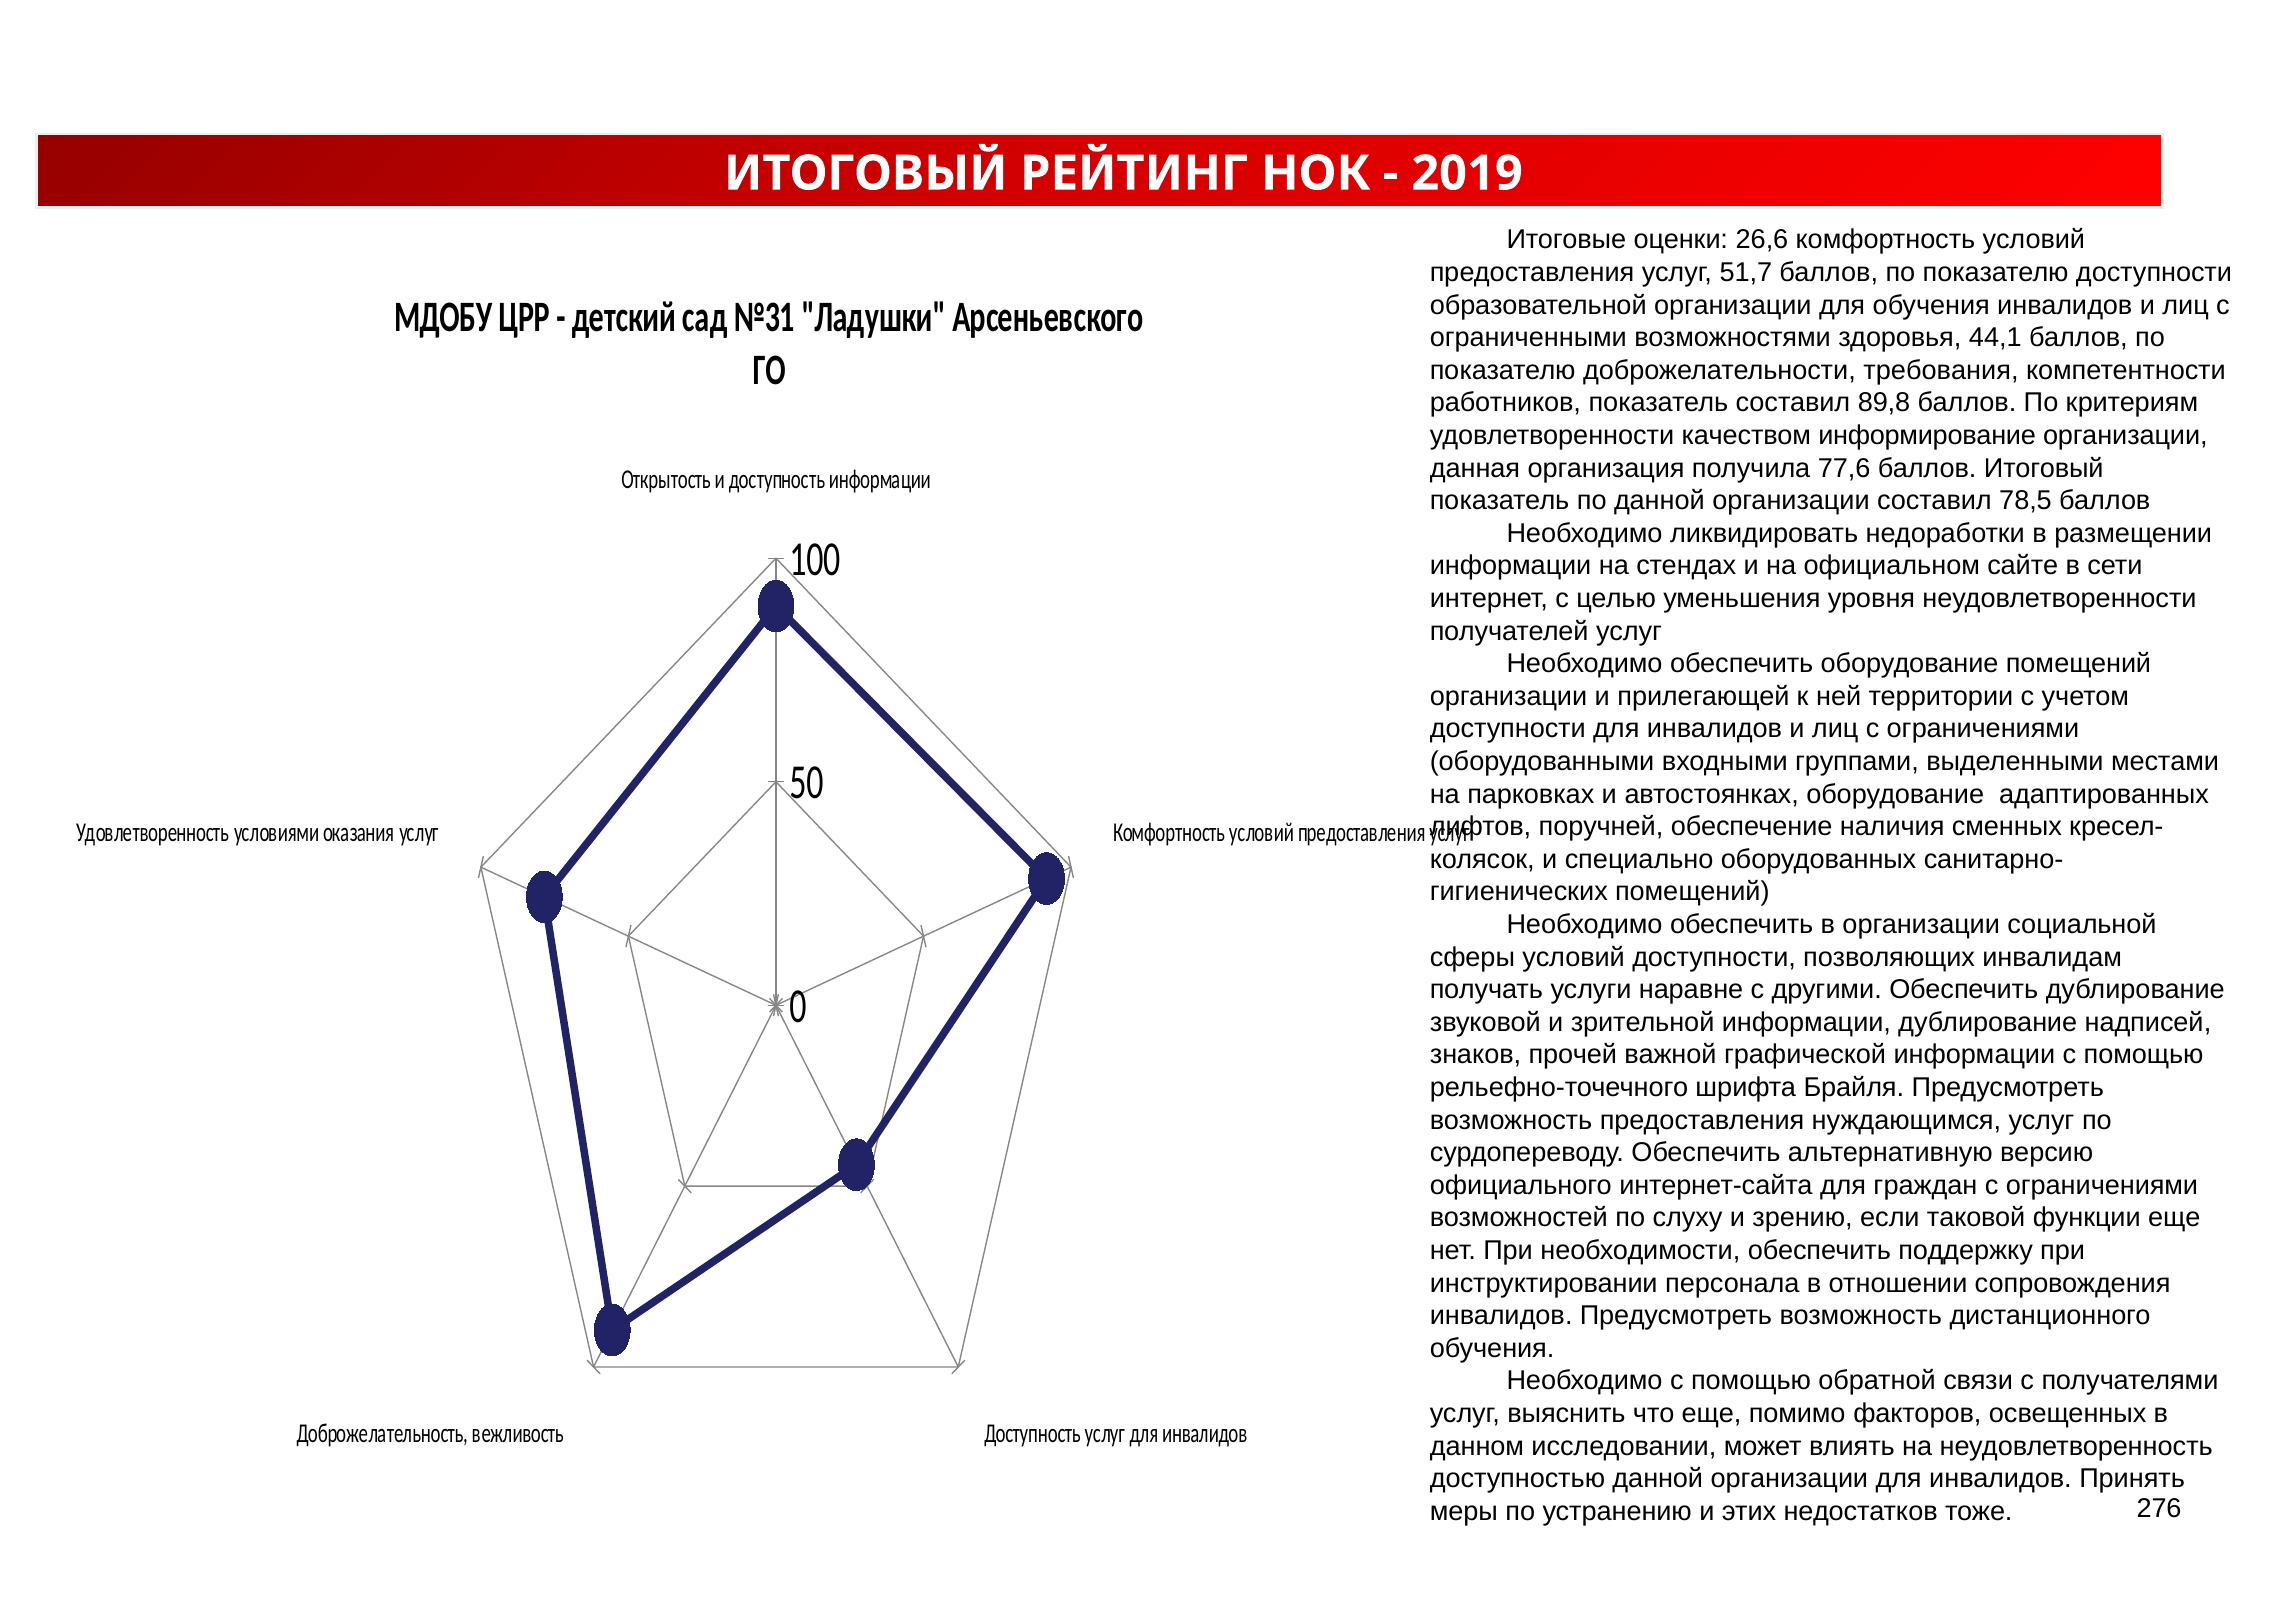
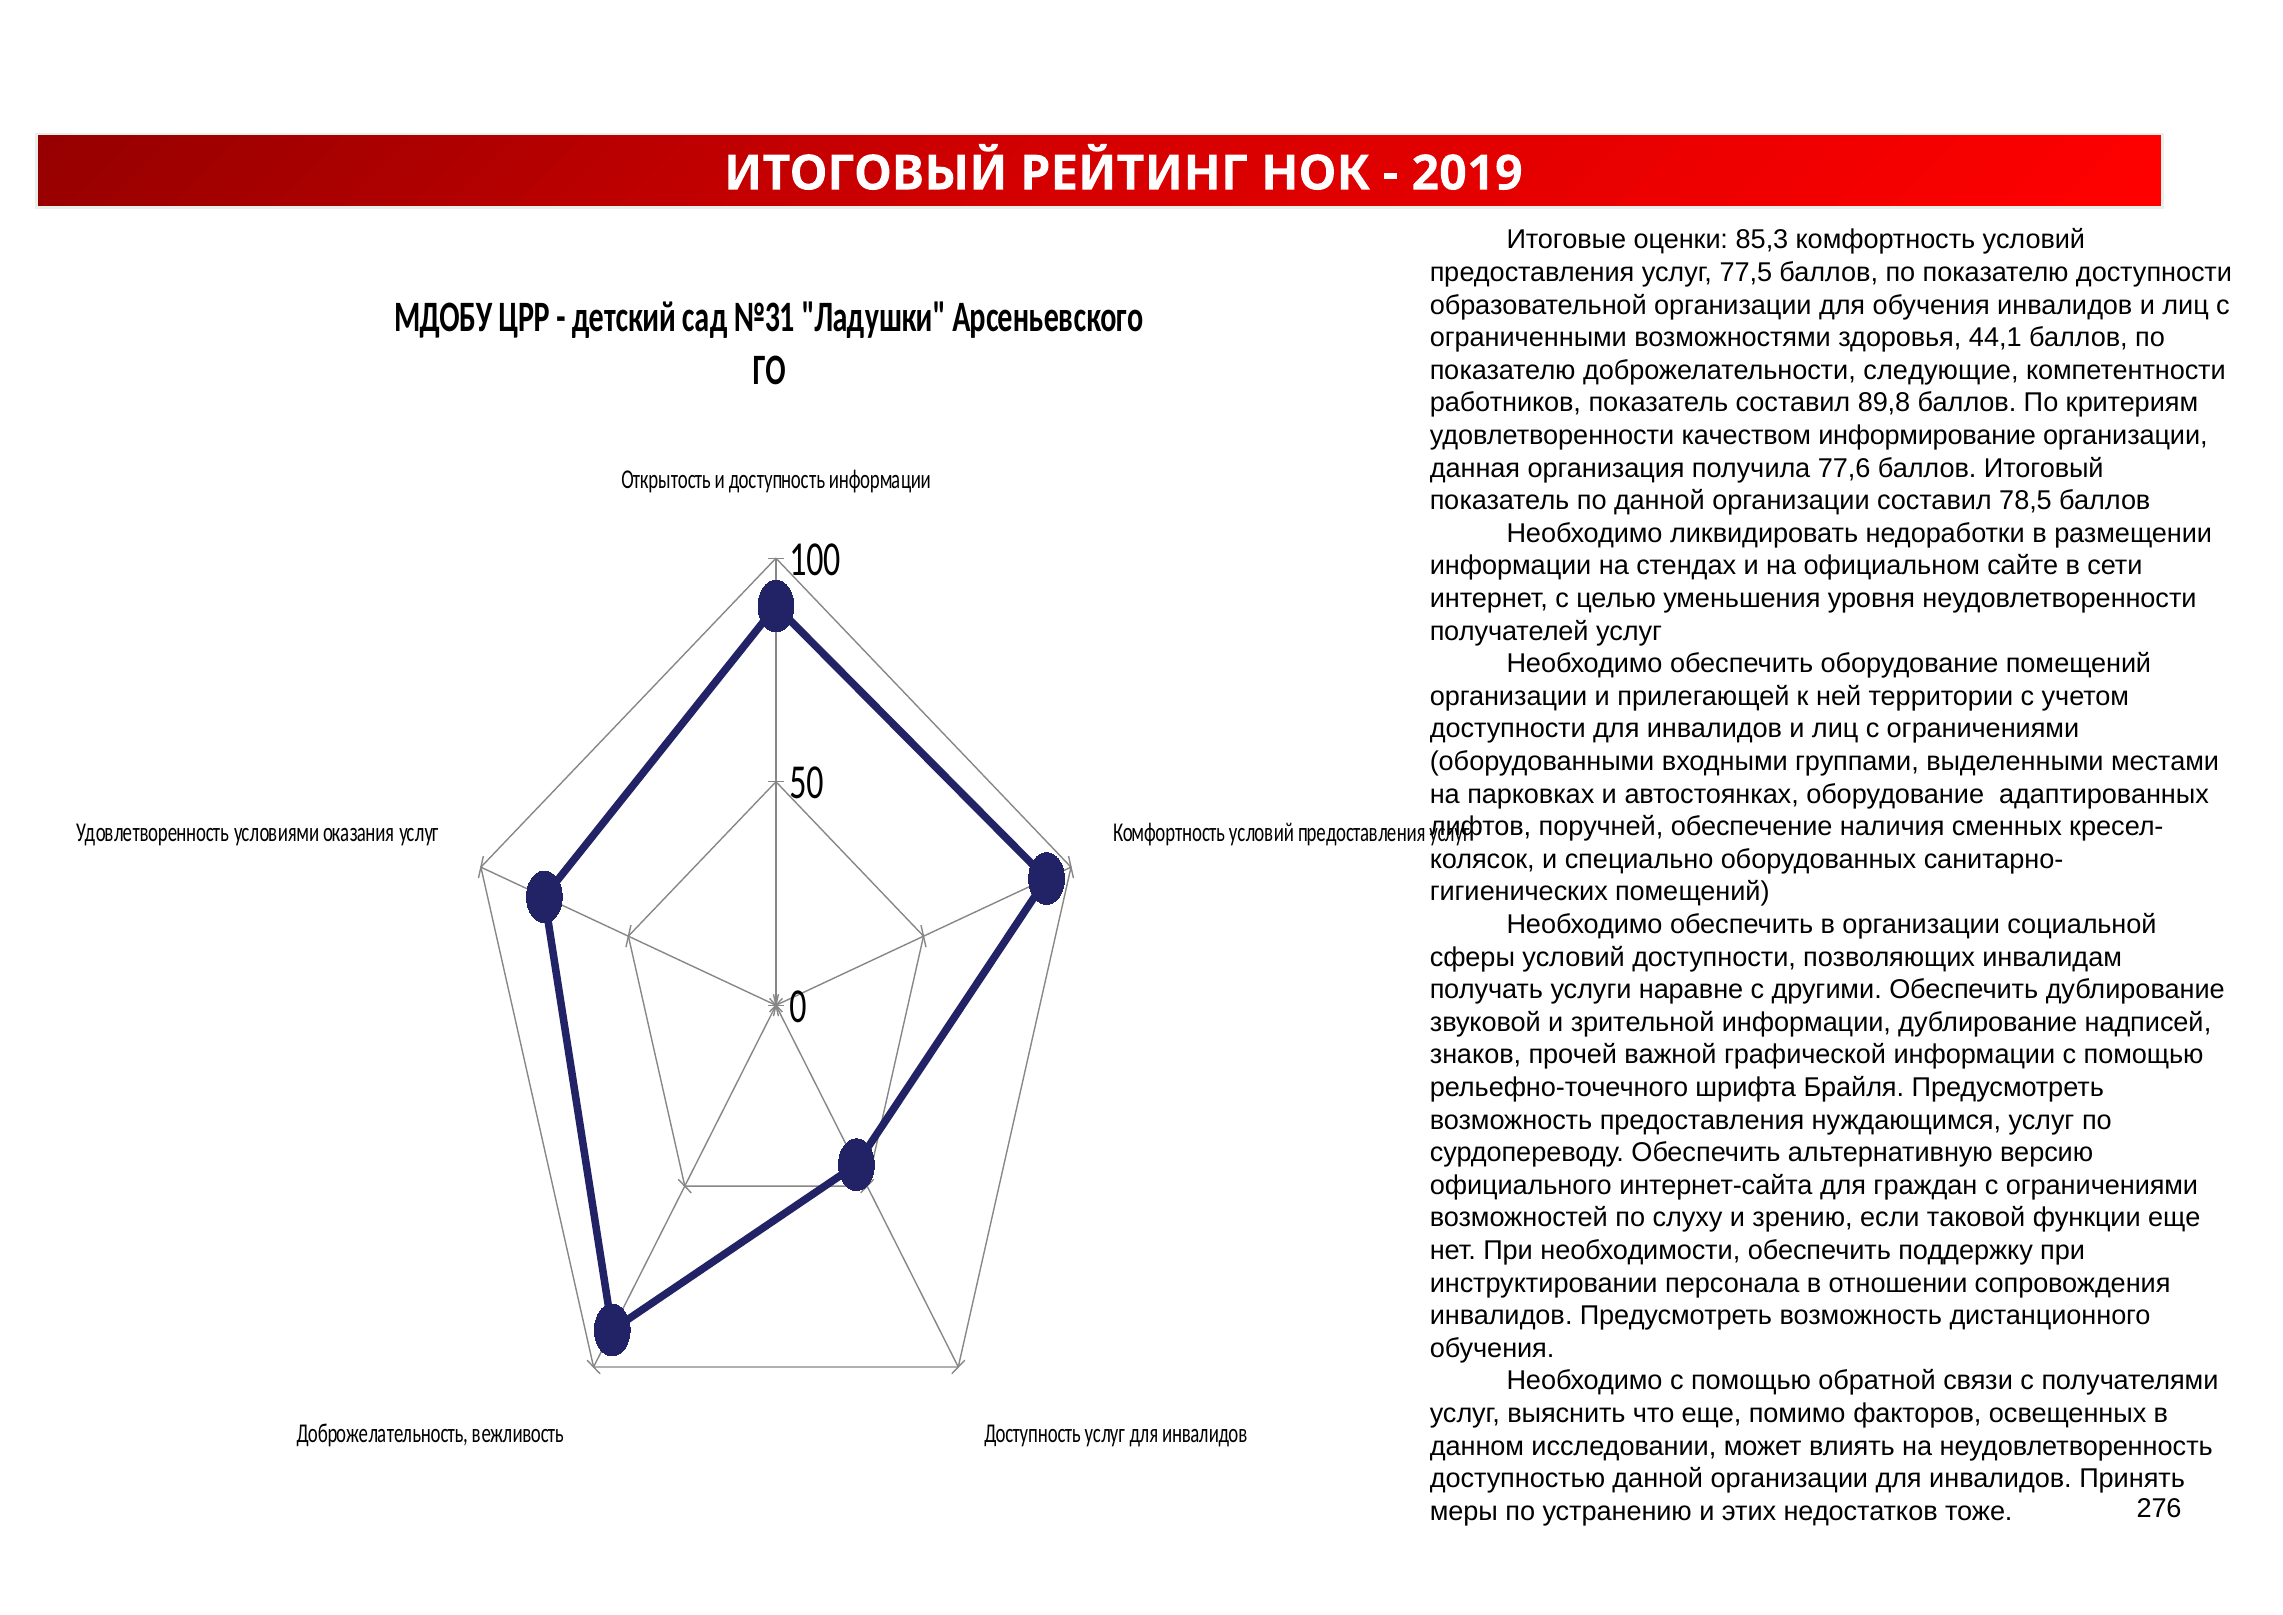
26,6: 26,6 -> 85,3
51,7: 51,7 -> 77,5
требования: требования -> следующие
